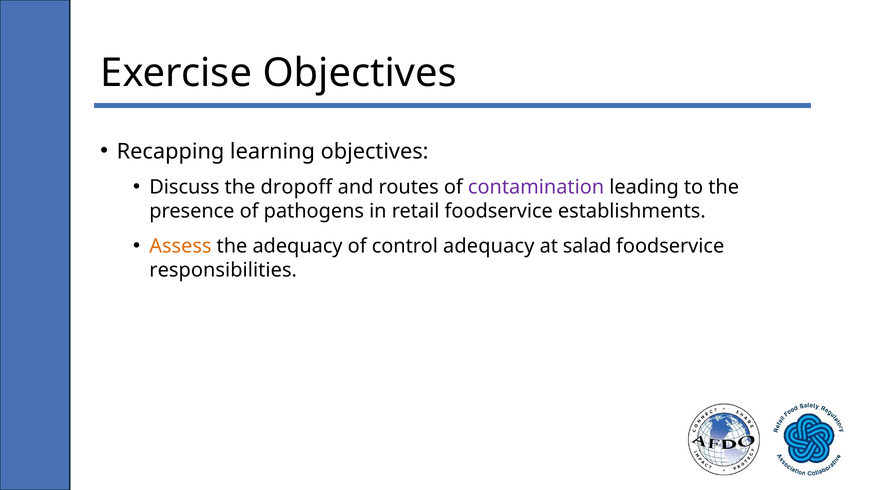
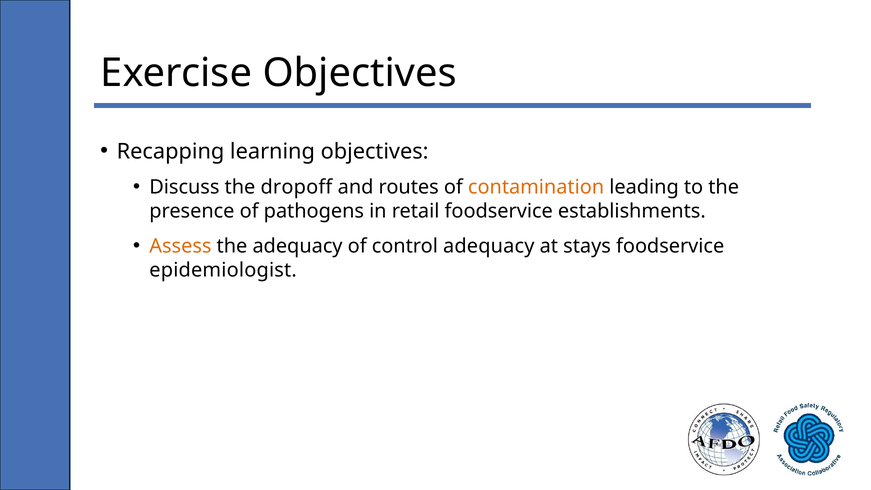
contamination colour: purple -> orange
salad: salad -> stays
responsibilities: responsibilities -> epidemiologist
